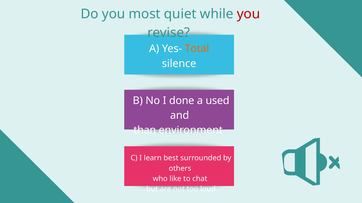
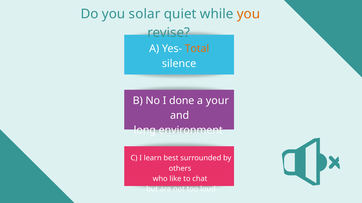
most: most -> solar
you at (248, 14) colour: red -> orange
used: used -> your
than: than -> long
